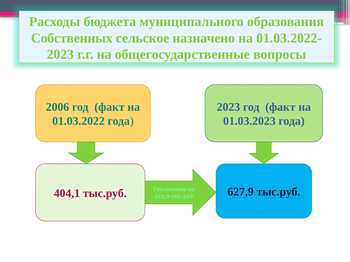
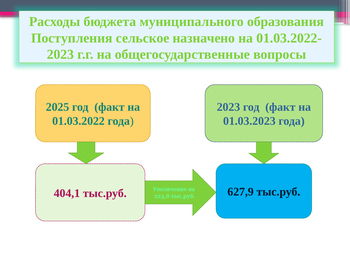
Собственных: Собственных -> Поступления
2006: 2006 -> 2025
